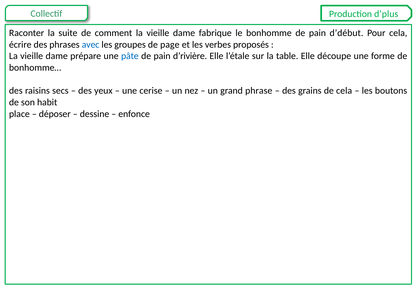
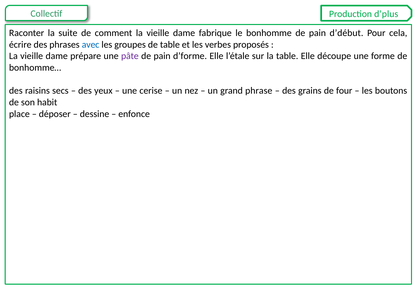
de page: page -> table
pâte colour: blue -> purple
d’rivière: d’rivière -> d’forme
de cela: cela -> four
